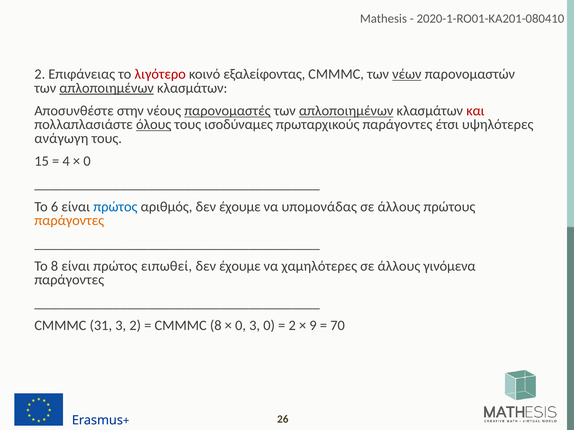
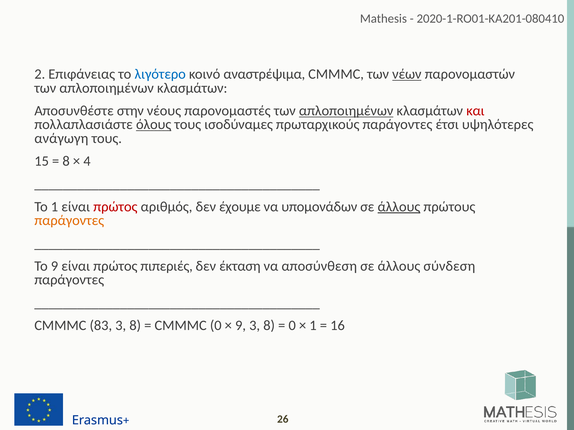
λιγότερο colour: red -> blue
εξαλείφοντας: εξαλείφοντας -> αναστρέψιμα
απλοποιημένων at (107, 88) underline: present -> none
παρονομαστές underline: present -> none
4 at (66, 161): 4 -> 8
0 at (87, 161): 0 -> 4
Το 6: 6 -> 1
πρώτος at (115, 207) colour: blue -> red
υπομονάδας: υπομονάδας -> υπομονάδων
άλλους at (399, 207) underline: none -> present
Το 8: 8 -> 9
ειπωθεί: ειπωθεί -> πιπεριές
έχουμε at (240, 266): έχουμε -> έκταση
χαμηλότερες: χαμηλότερες -> αποσύνθεση
γινόμενα: γινόμενα -> σύνδεση
31: 31 -> 83
2 at (135, 326): 2 -> 8
CMMMC 8: 8 -> 0
0 at (241, 326): 0 -> 9
0 at (269, 326): 0 -> 8
2 at (292, 326): 2 -> 0
9 at (313, 326): 9 -> 1
70: 70 -> 16
